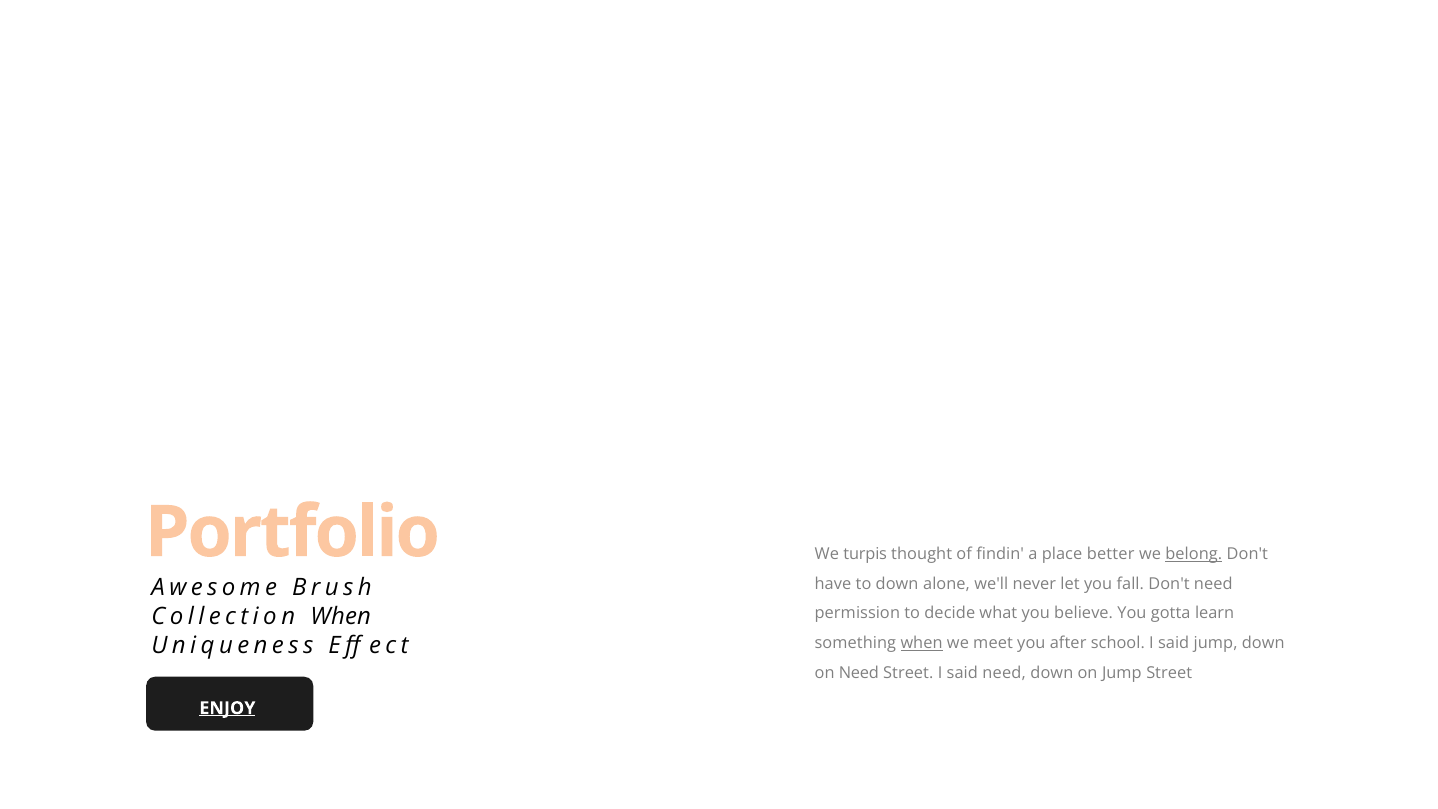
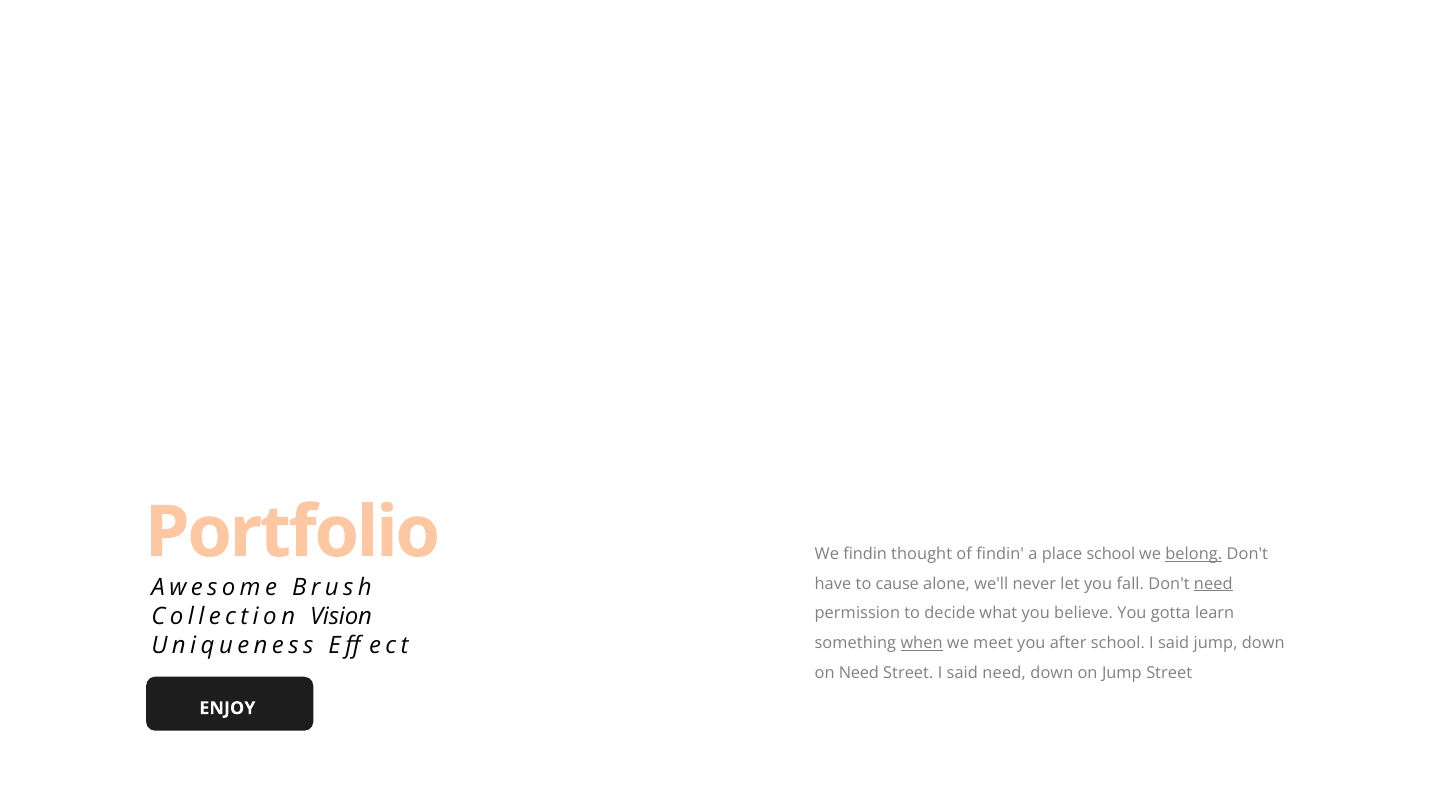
We turpis: turpis -> findin
place better: better -> school
to down: down -> cause
need at (1213, 584) underline: none -> present
Collection When: When -> Vision
ENJOY underline: present -> none
